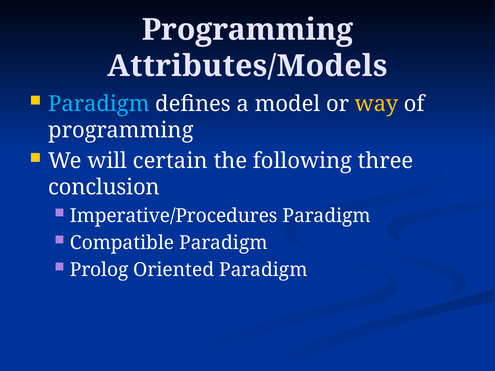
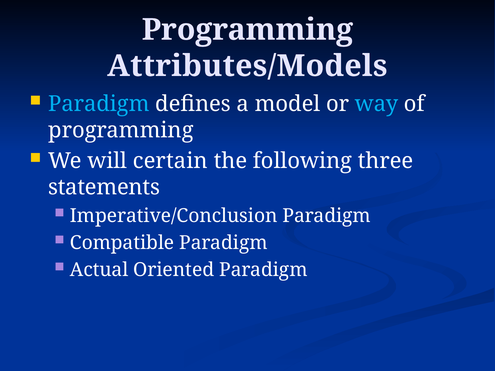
way colour: yellow -> light blue
conclusion: conclusion -> statements
Imperative/Procedures: Imperative/Procedures -> Imperative/Conclusion
Prolog: Prolog -> Actual
